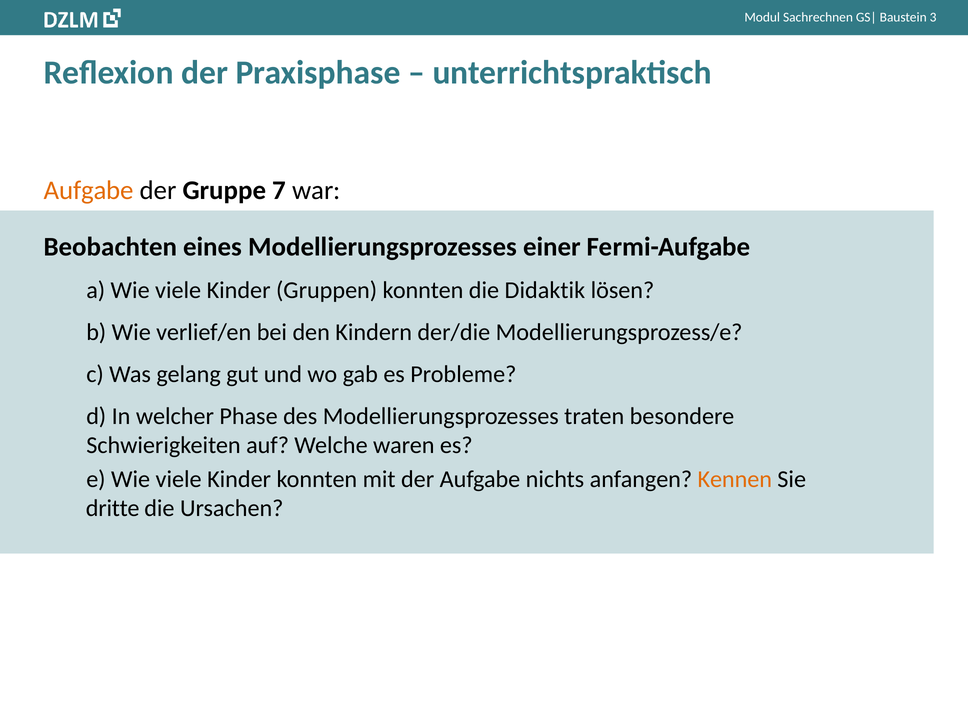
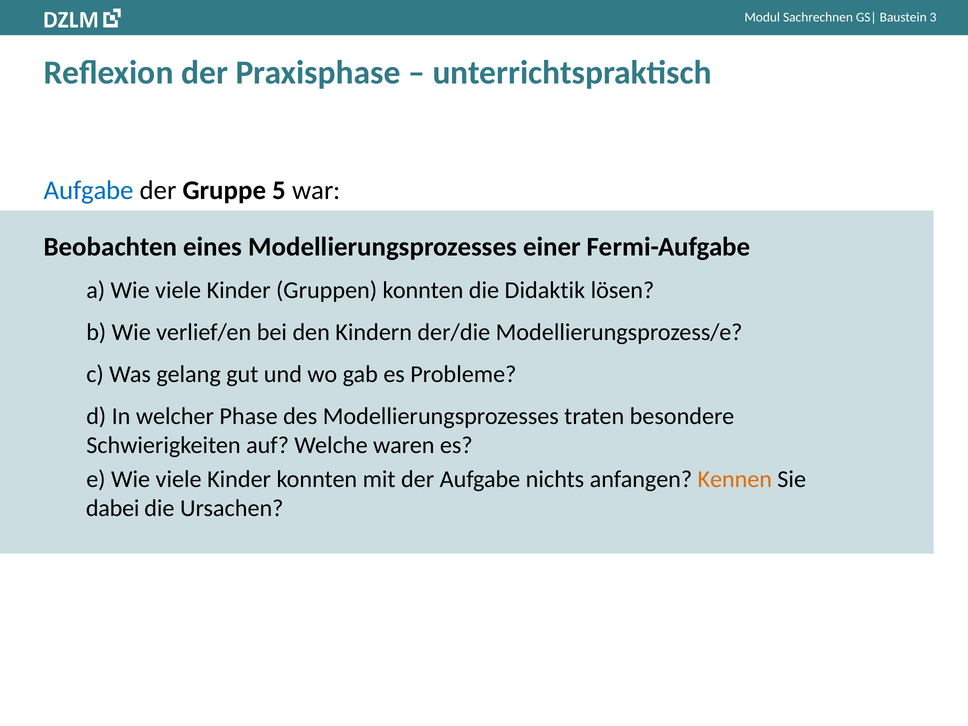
Aufgabe at (89, 190) colour: orange -> blue
7: 7 -> 5
dritte: dritte -> dabei
